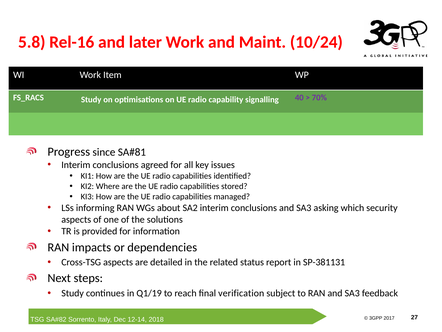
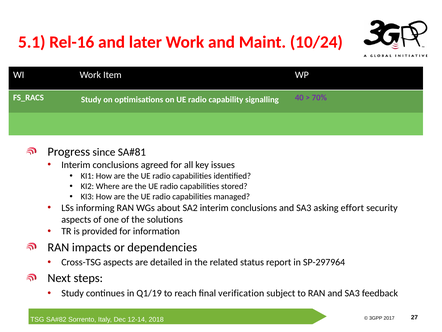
5.8: 5.8 -> 5.1
which: which -> effort
SP-381131: SP-381131 -> SP-297964
